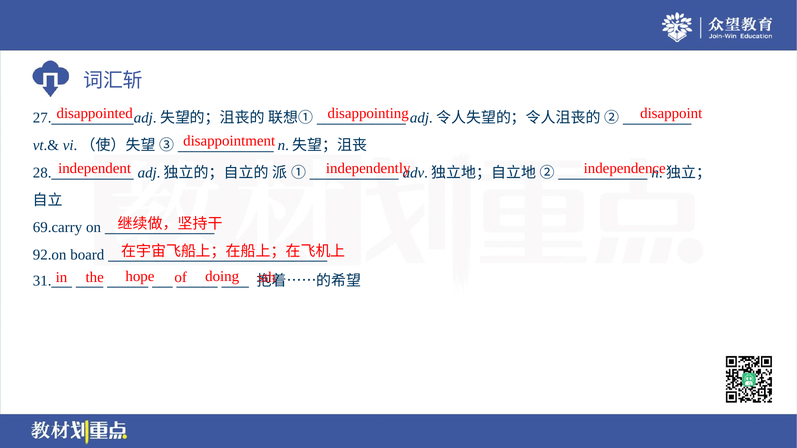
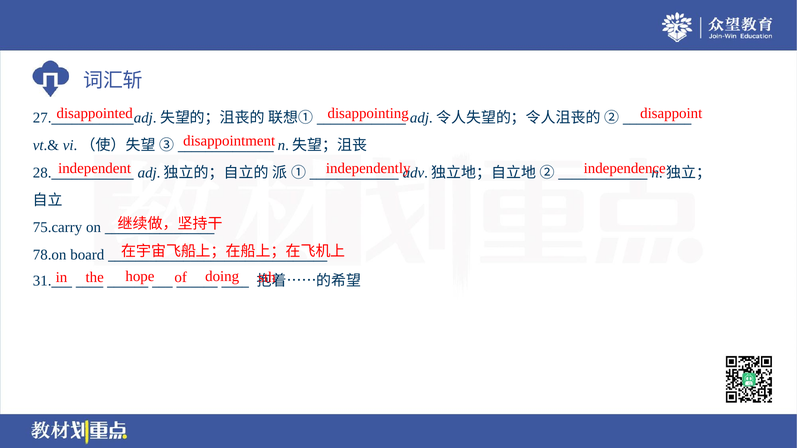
69.carry: 69.carry -> 75.carry
92.on: 92.on -> 78.on
